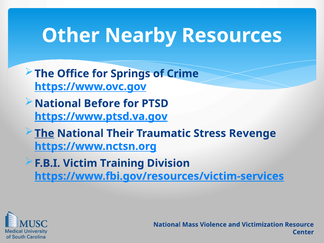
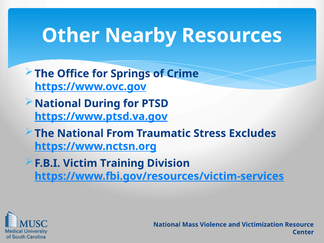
Before: Before -> During
The at (44, 133) underline: present -> none
Their: Their -> From
Revenge: Revenge -> Excludes
